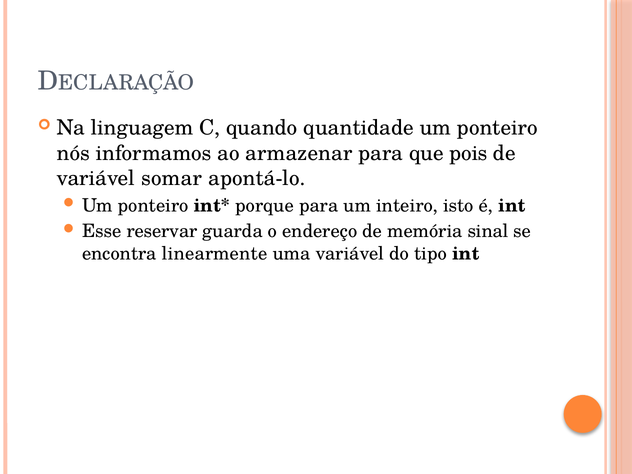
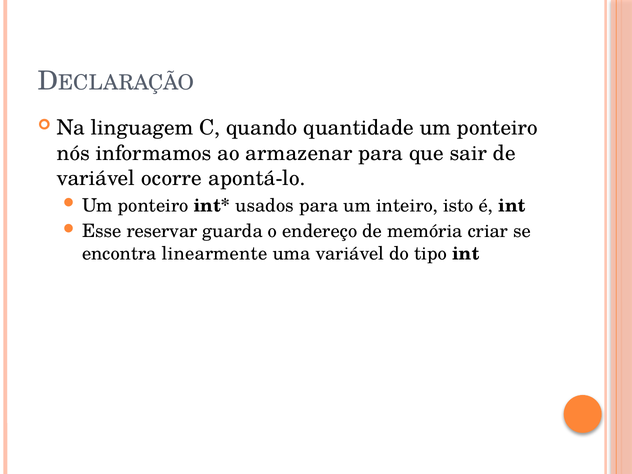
pois: pois -> sair
somar: somar -> ocorre
porque: porque -> usados
sinal: sinal -> criar
